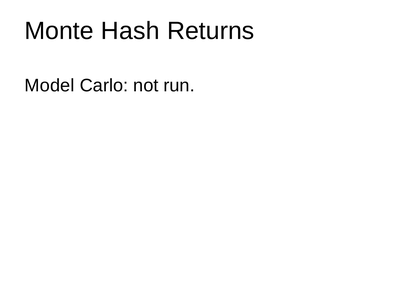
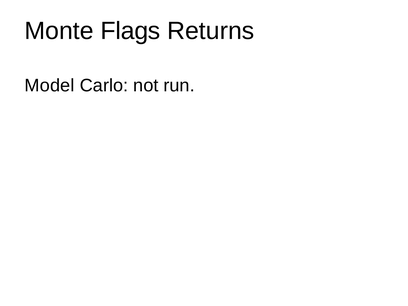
Hash: Hash -> Flags
